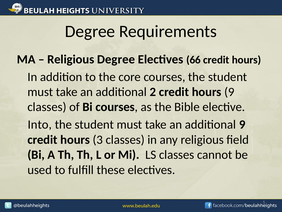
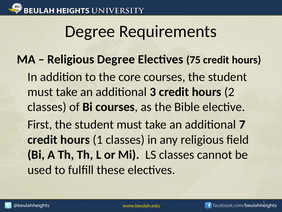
66: 66 -> 75
2: 2 -> 3
hours 9: 9 -> 2
Into: Into -> First
additional 9: 9 -> 7
3: 3 -> 1
